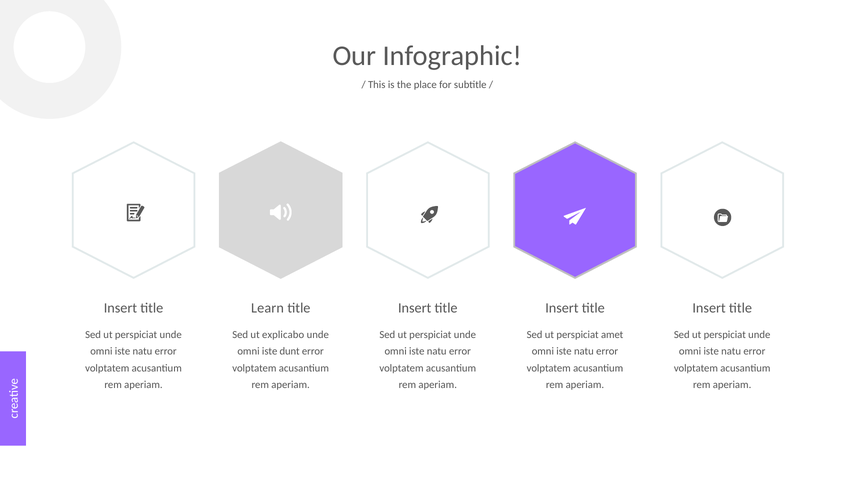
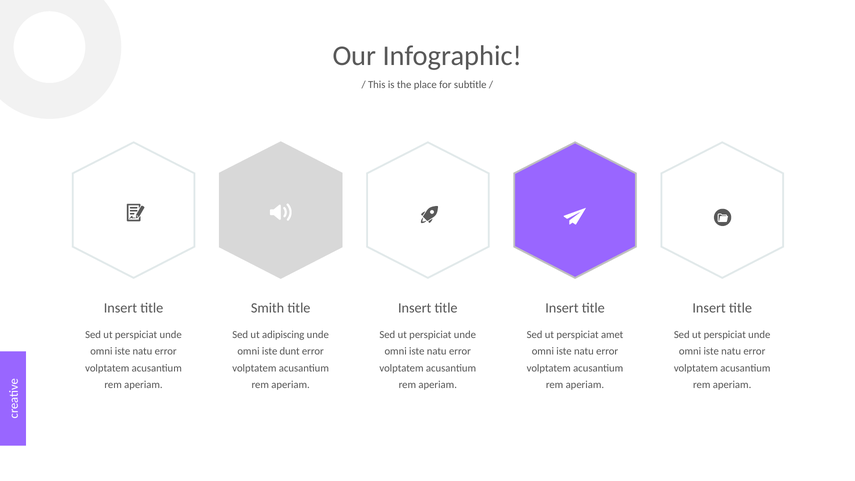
Learn: Learn -> Smith
explicabo: explicabo -> adipiscing
